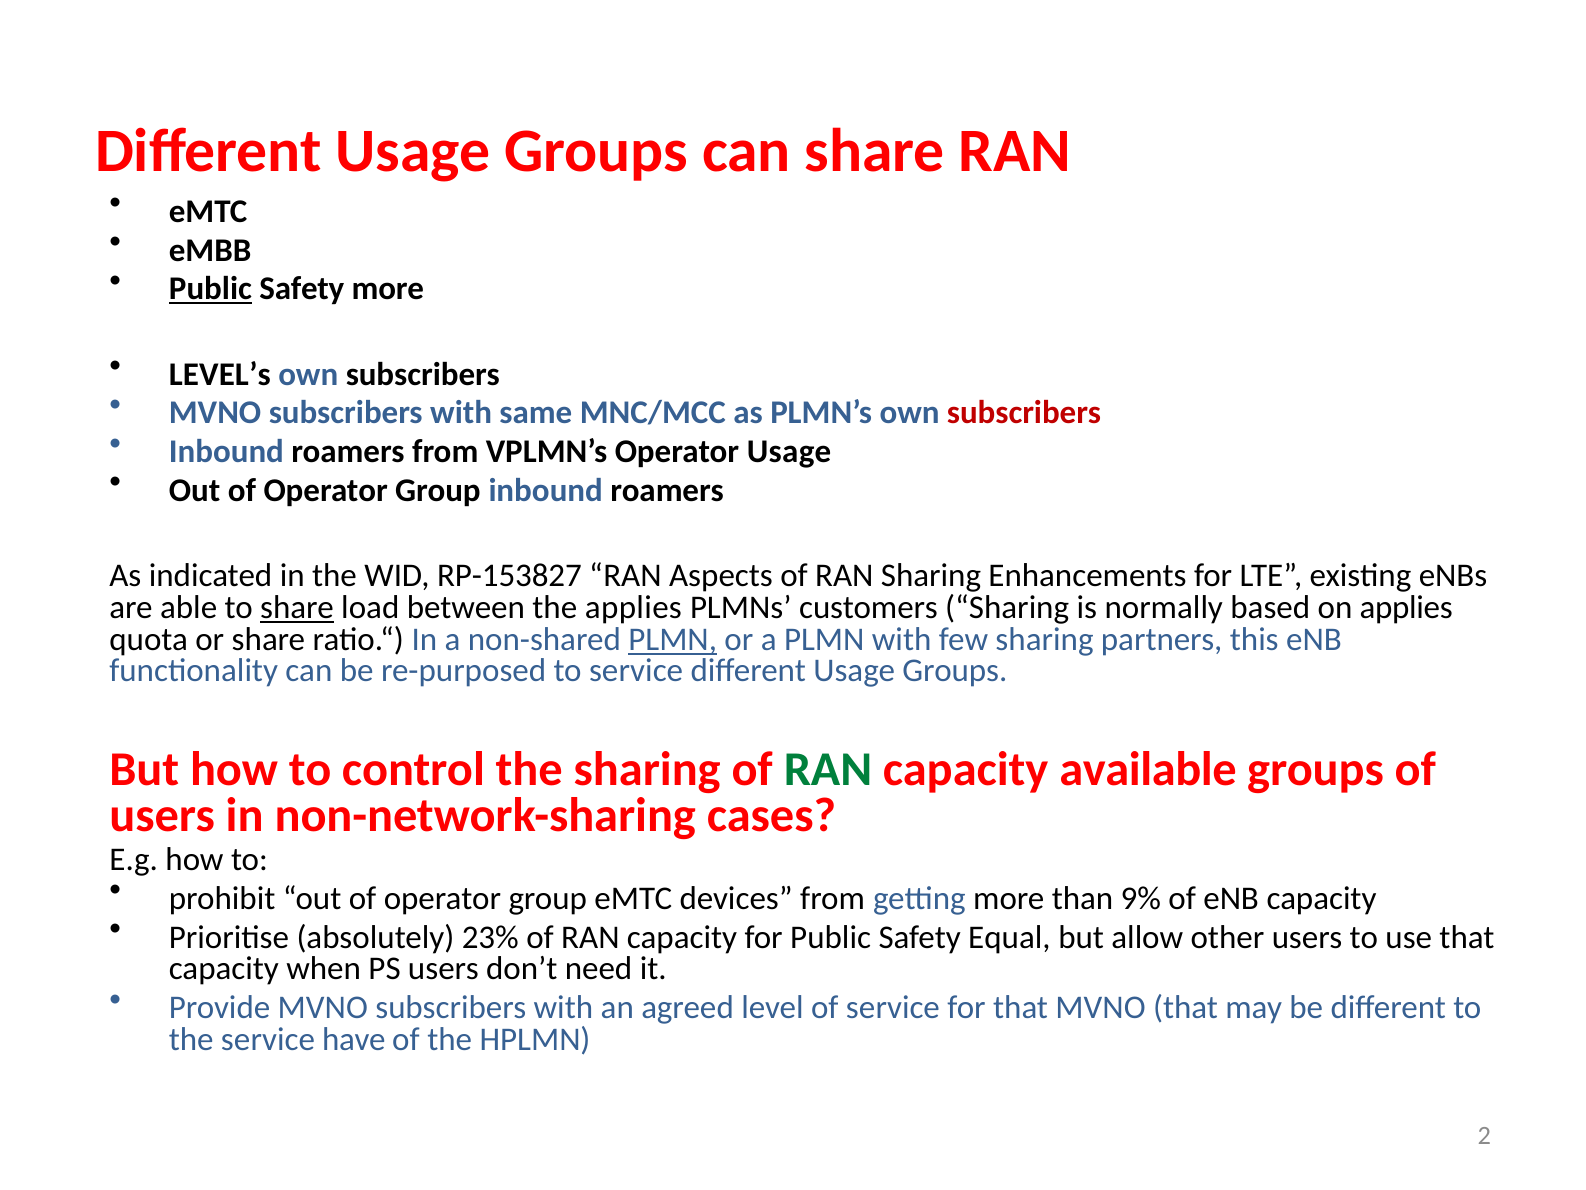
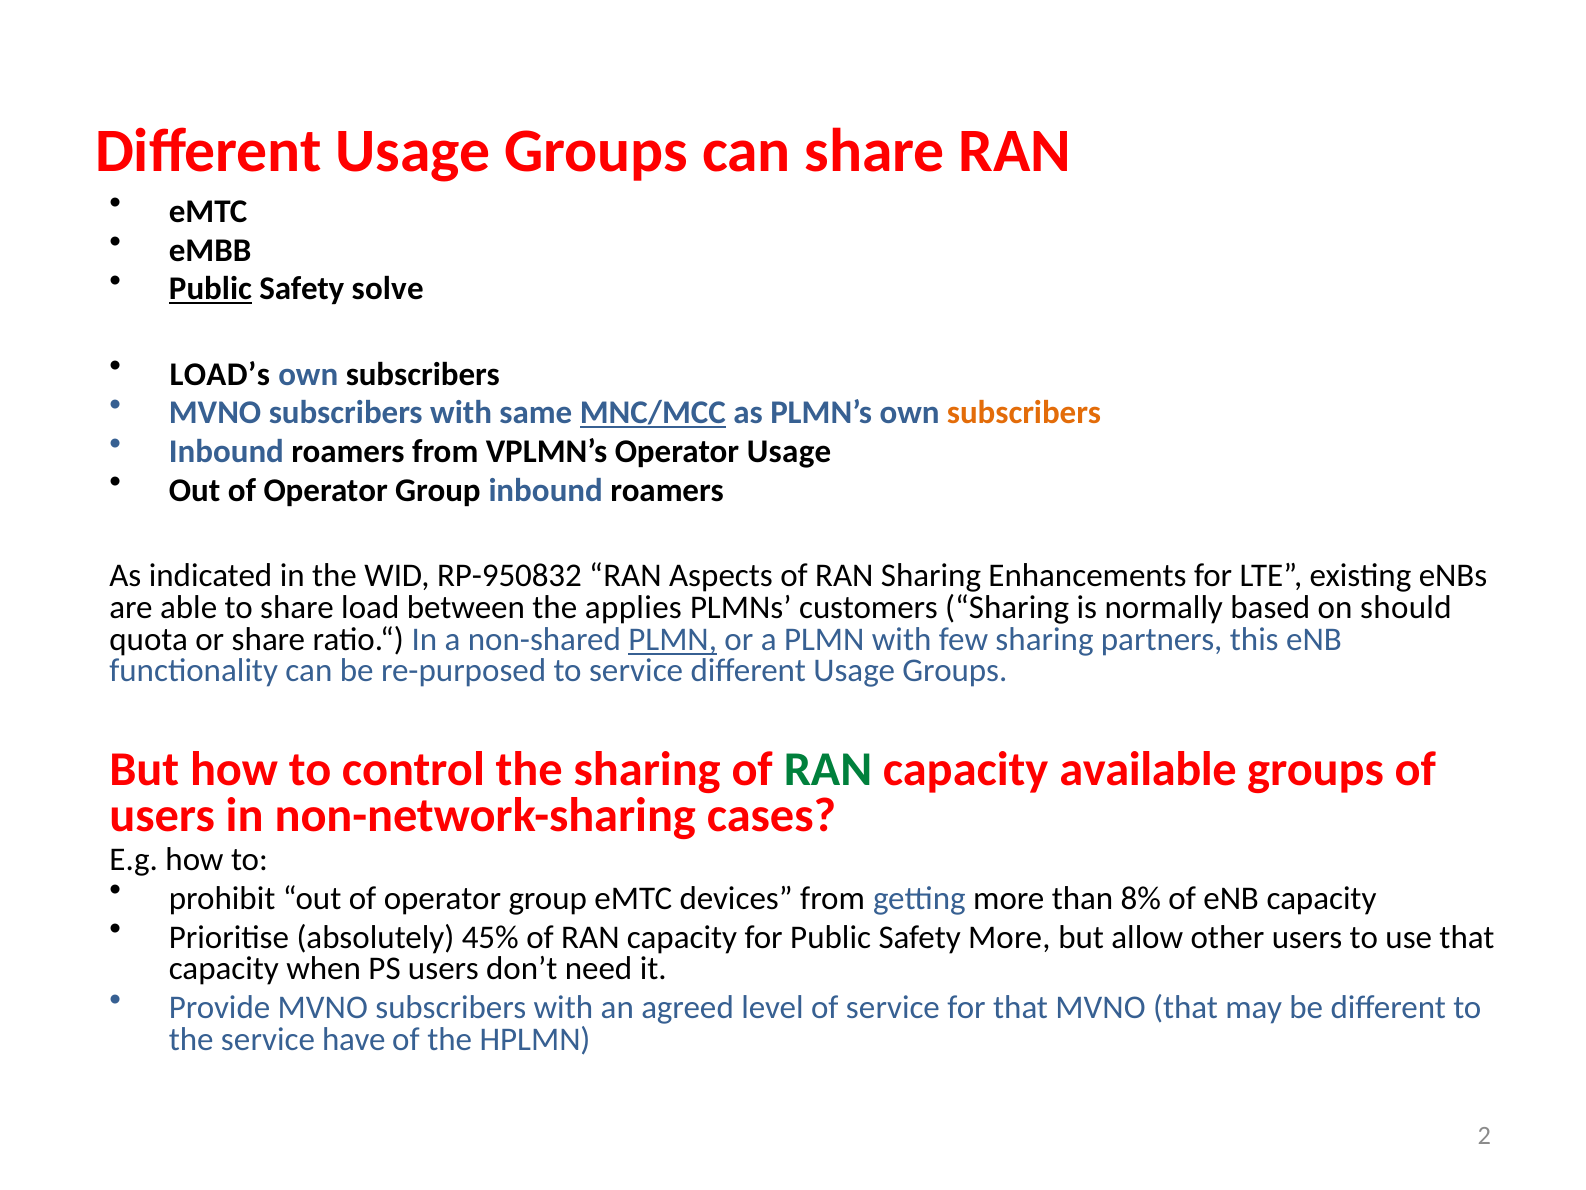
Safety more: more -> solve
LEVEL’s: LEVEL’s -> LOAD’s
MNC/MCC underline: none -> present
subscribers at (1024, 413) colour: red -> orange
RP-153827: RP-153827 -> RP-950832
share at (297, 607) underline: present -> none
on applies: applies -> should
9%: 9% -> 8%
23%: 23% -> 45%
Safety Equal: Equal -> More
